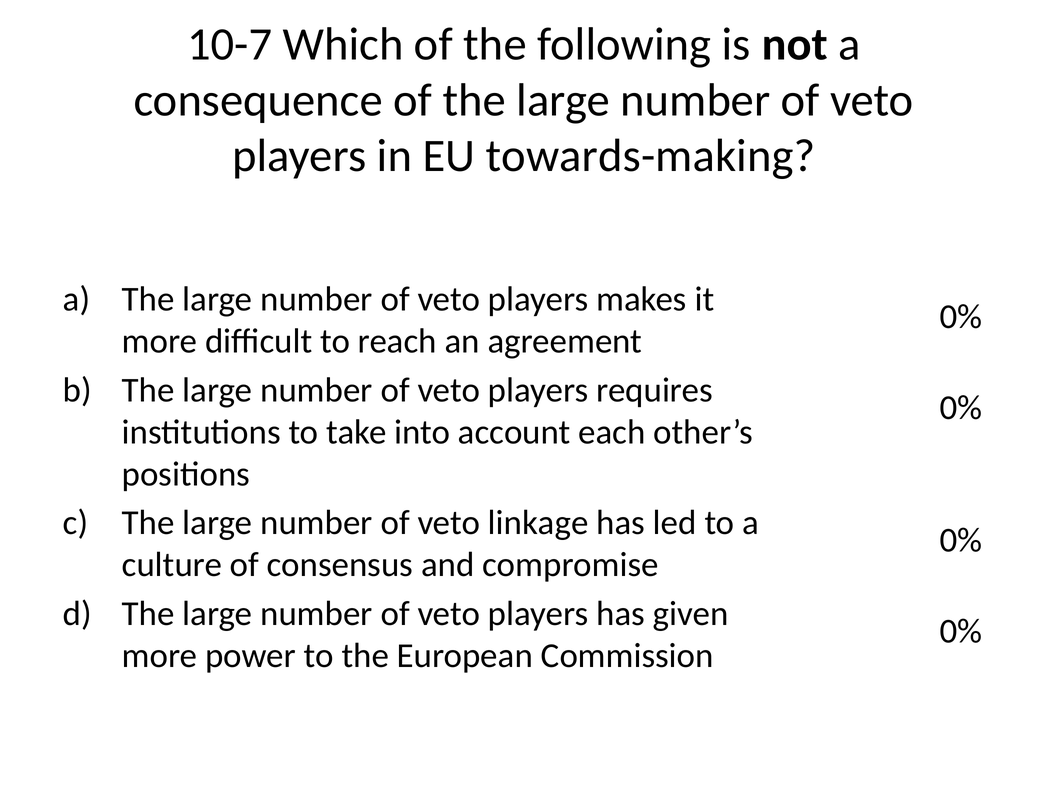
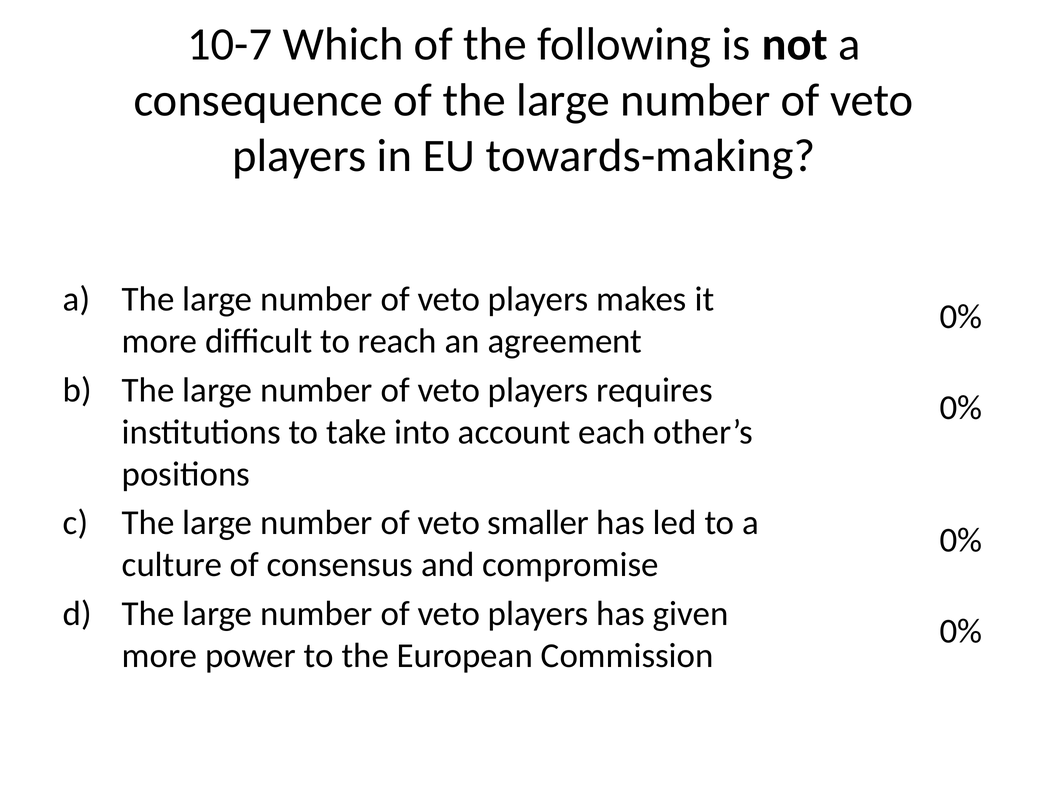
linkage: linkage -> smaller
